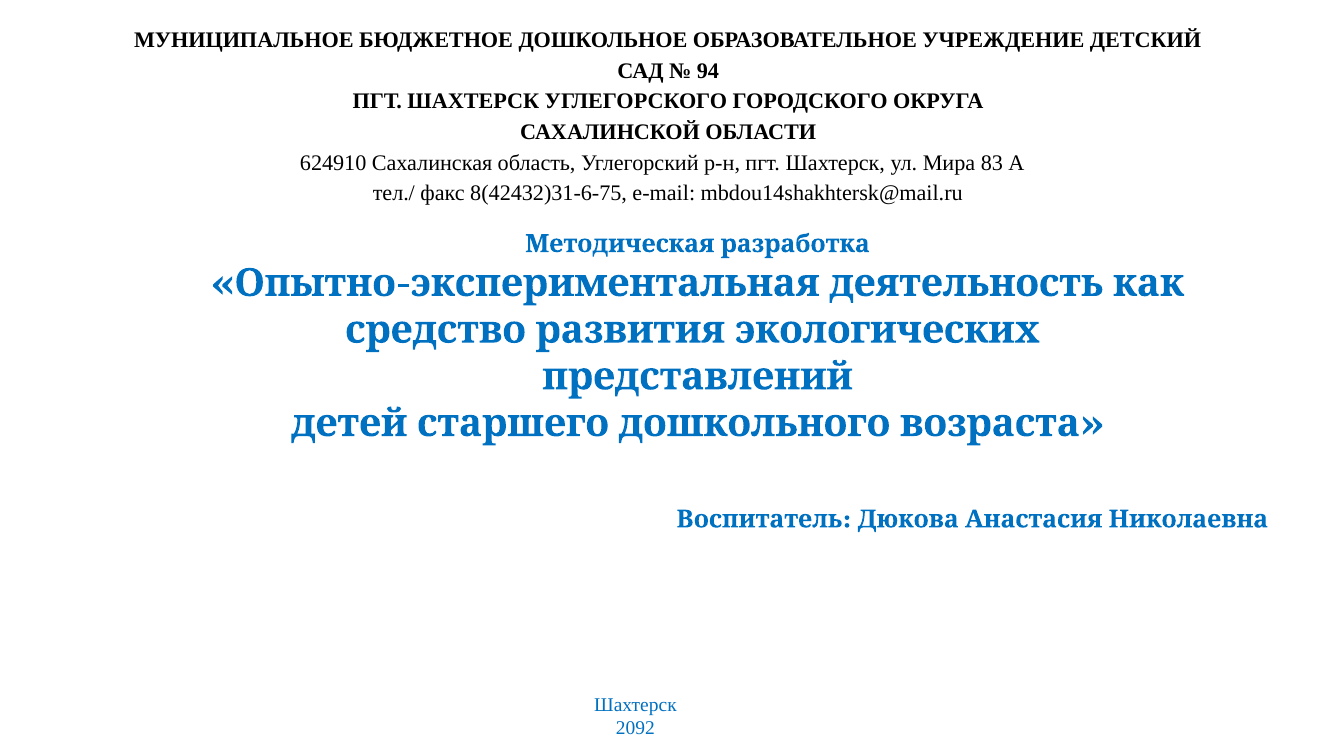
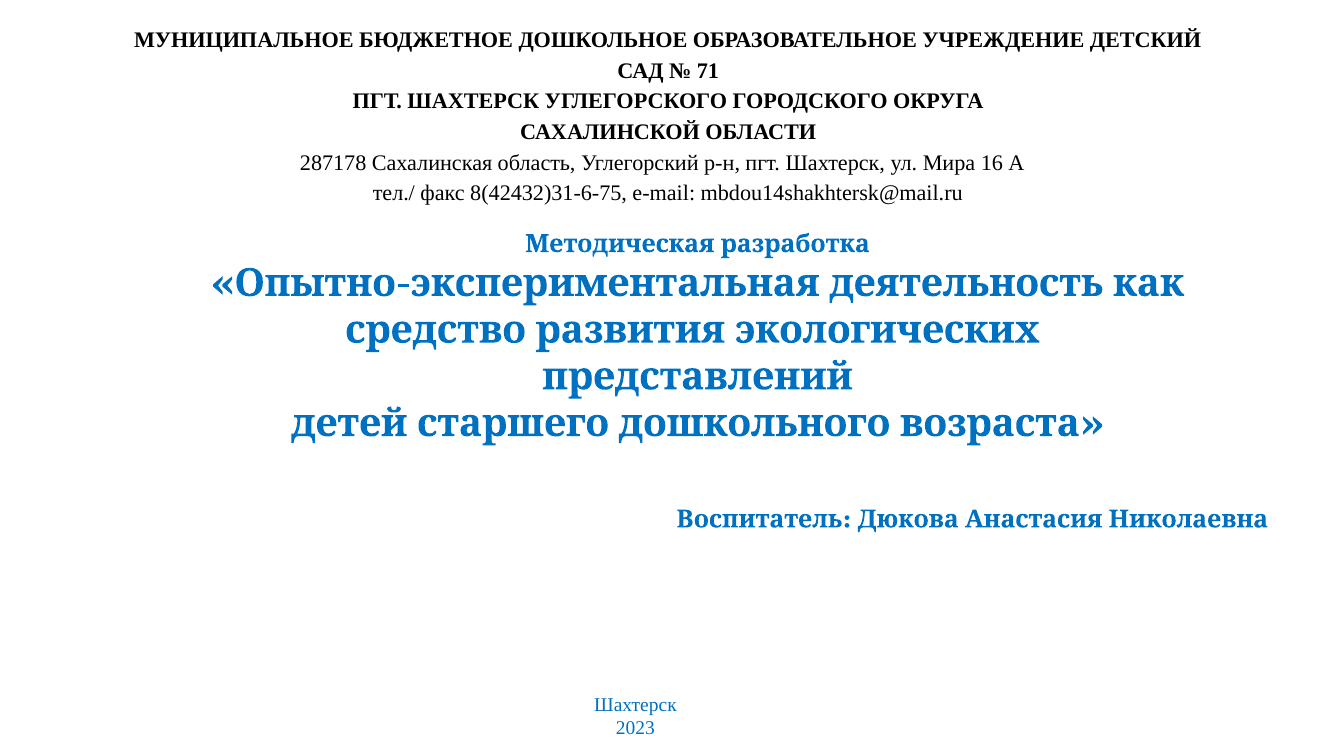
94: 94 -> 71
624910: 624910 -> 287178
83: 83 -> 16
2092: 2092 -> 2023
